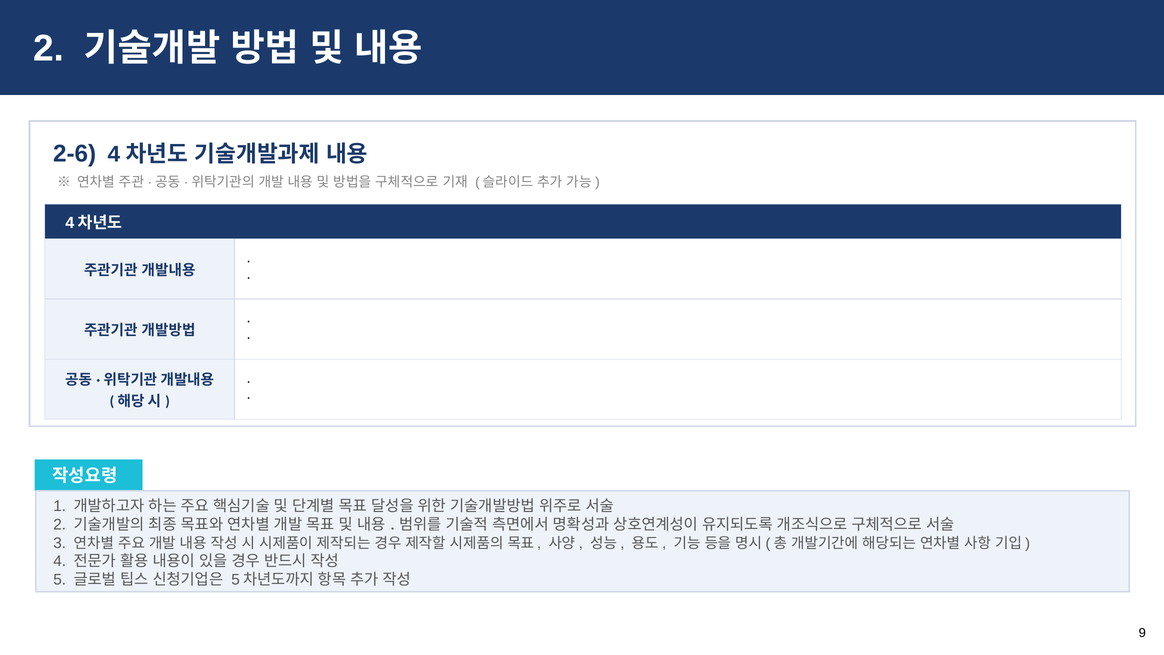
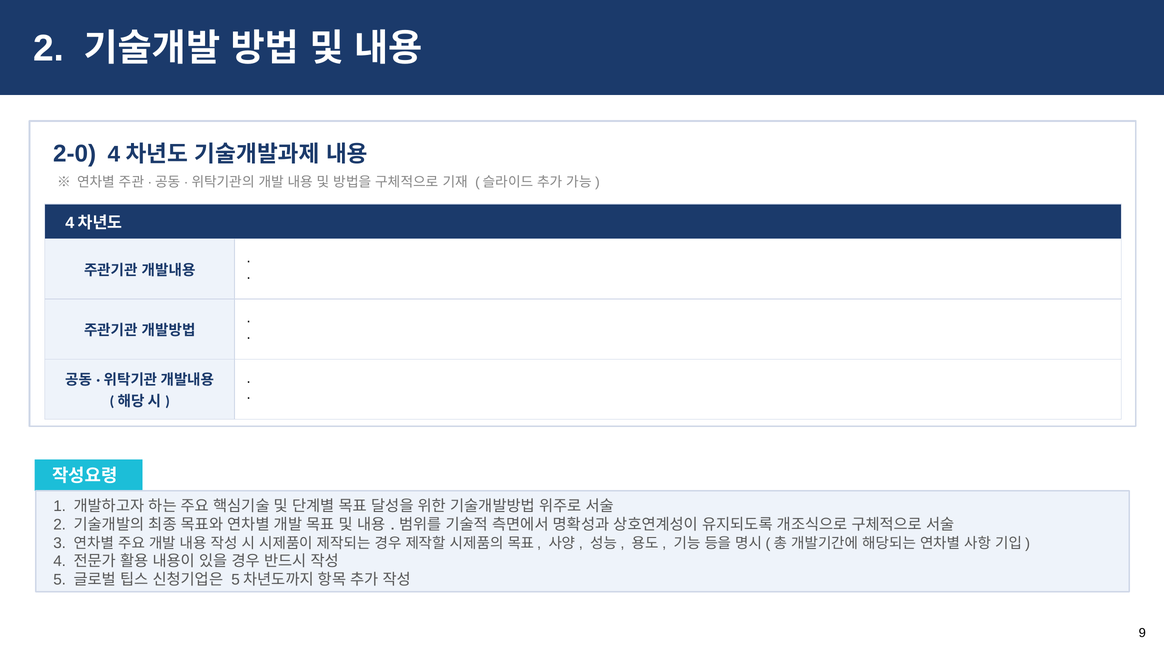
2-6: 2-6 -> 2-0
